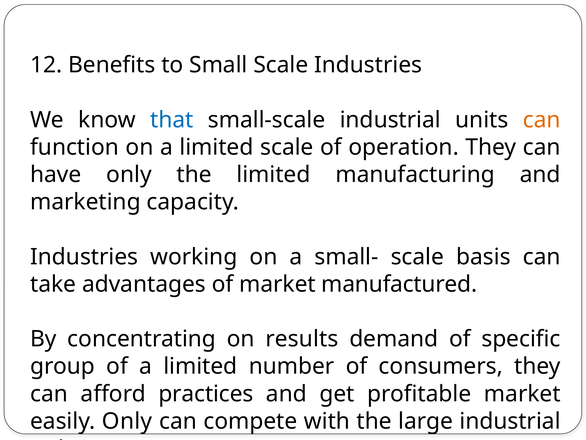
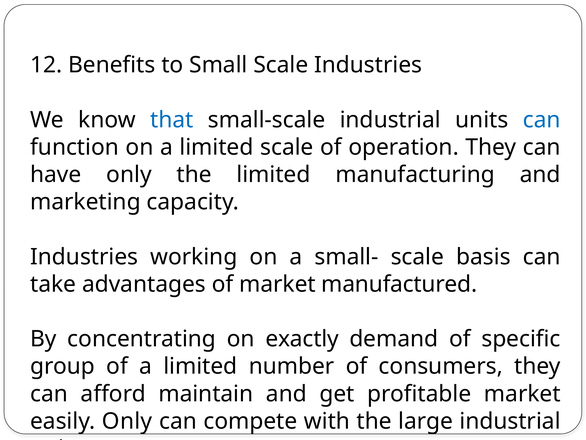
can at (542, 120) colour: orange -> blue
results: results -> exactly
practices: practices -> maintain
